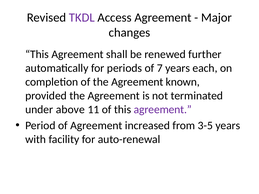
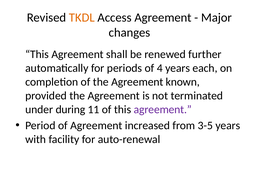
TKDL colour: purple -> orange
7: 7 -> 4
above: above -> during
